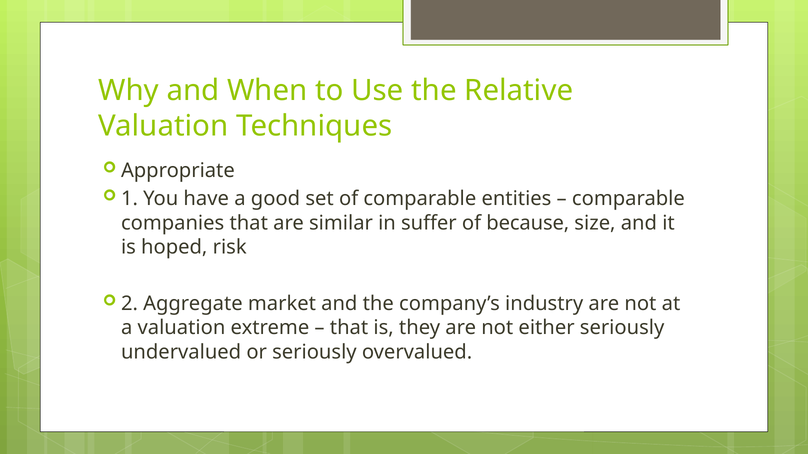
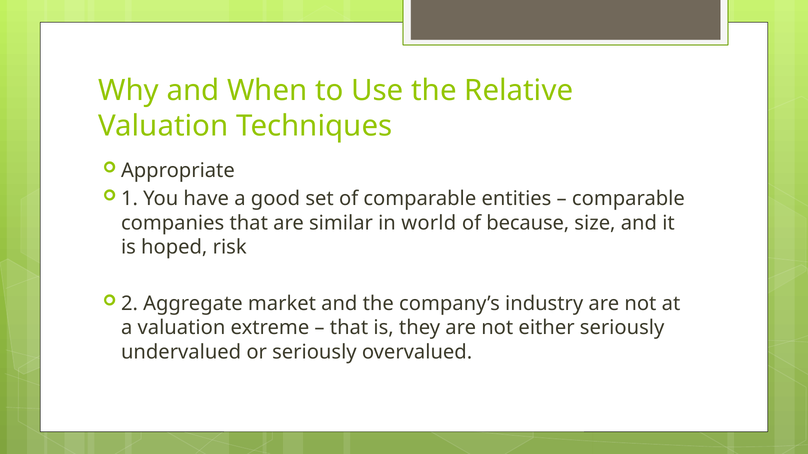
suffer: suffer -> world
